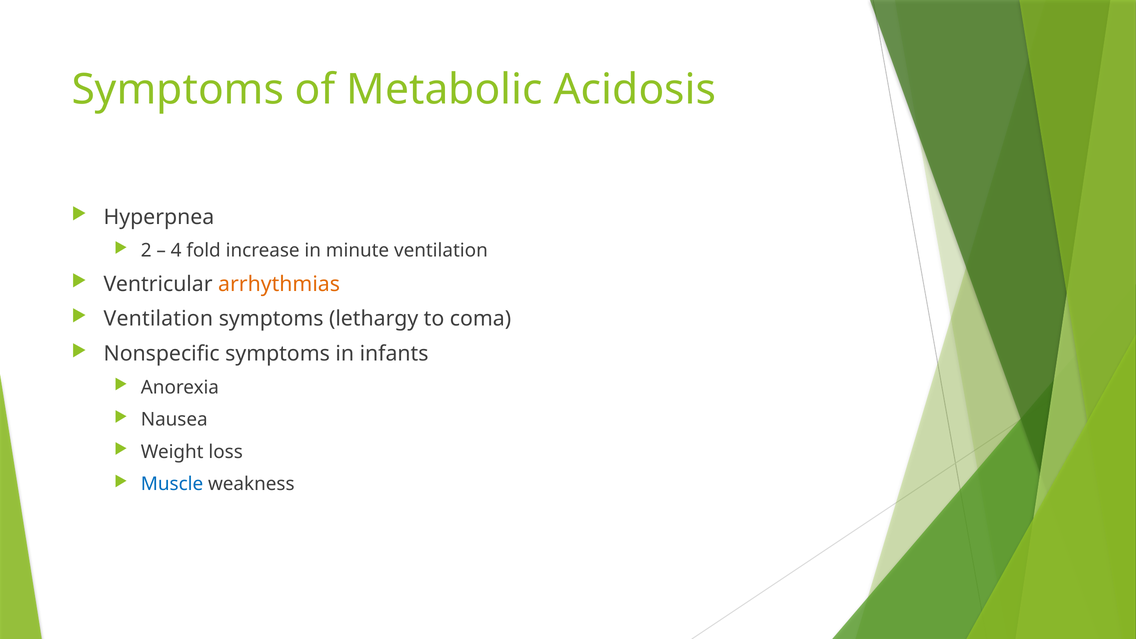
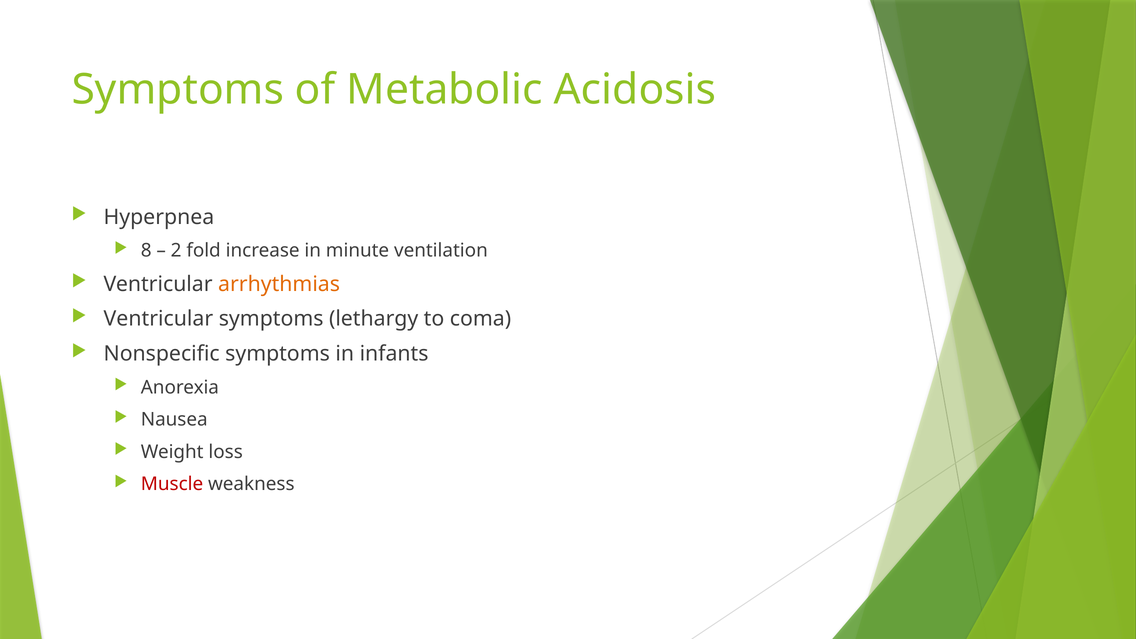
2: 2 -> 8
4: 4 -> 2
Ventilation at (158, 319): Ventilation -> Ventricular
Muscle colour: blue -> red
